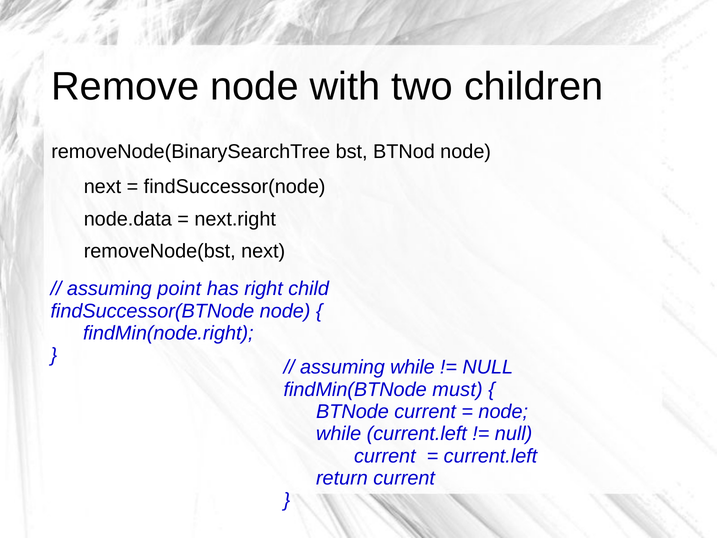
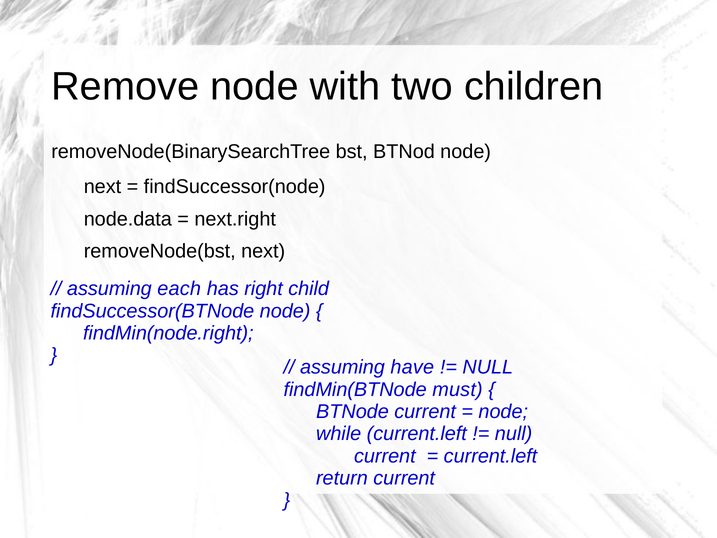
point: point -> each
assuming while: while -> have
